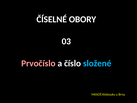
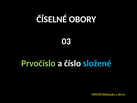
Prvočíslo colour: pink -> light green
